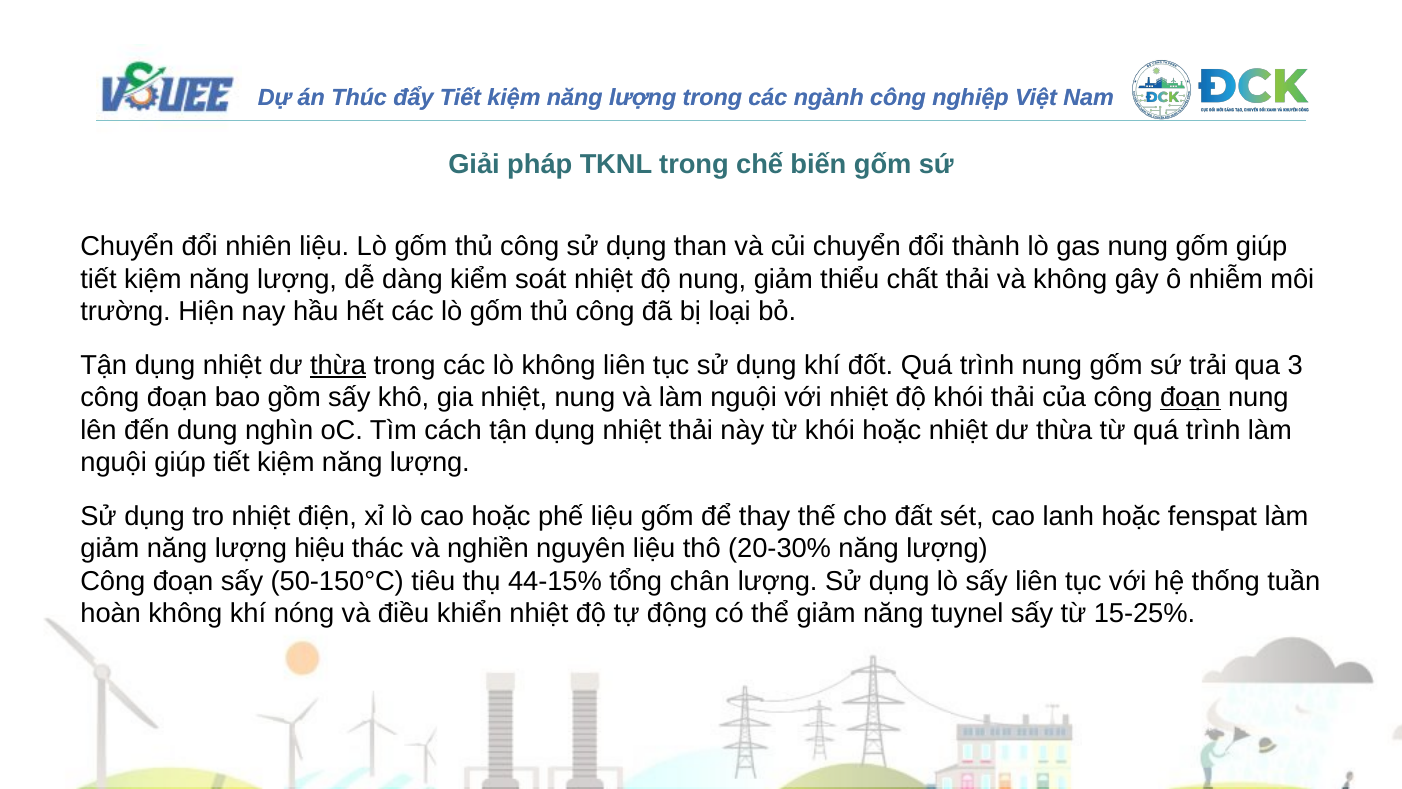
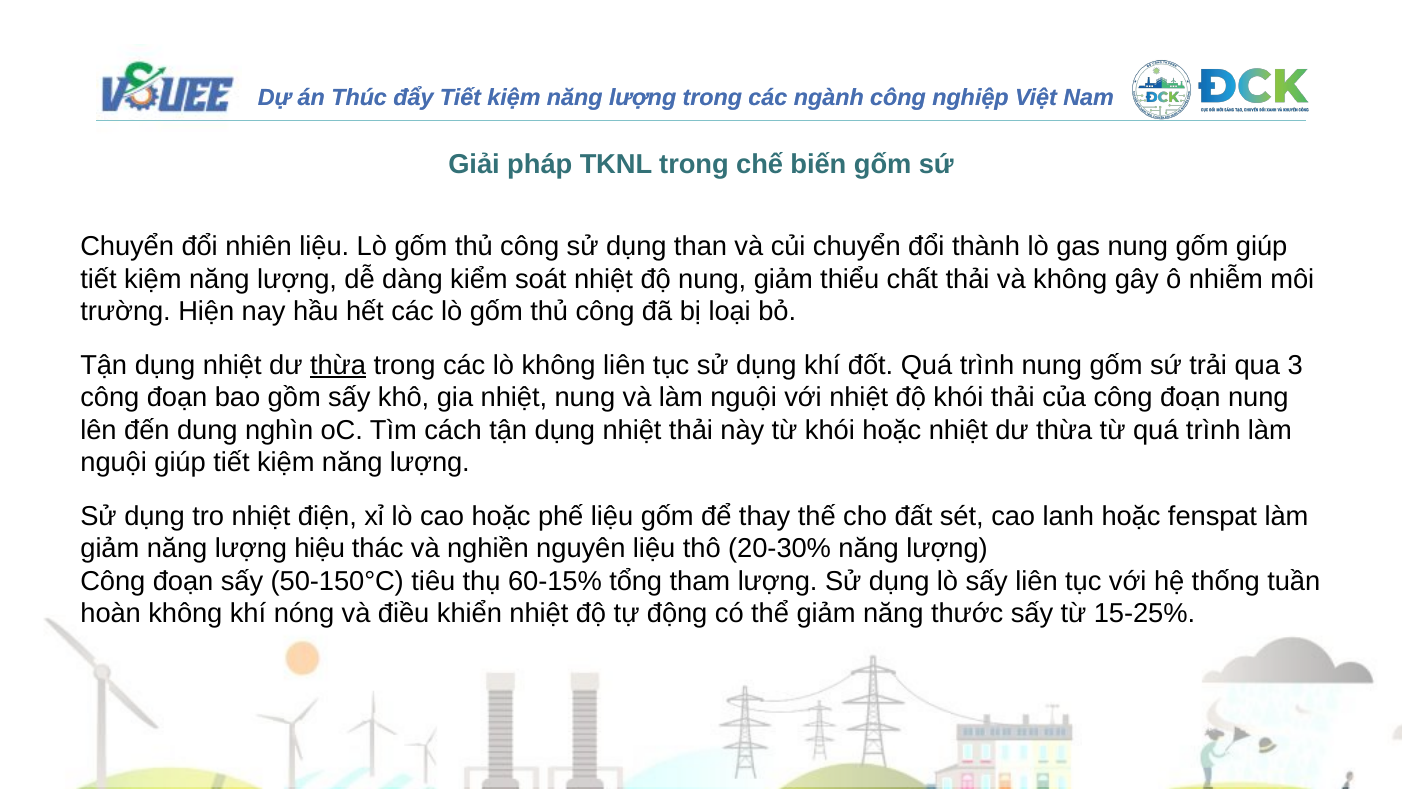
đoạn at (1190, 397) underline: present -> none
44-15%: 44-15% -> 60-15%
chân: chân -> tham
tuynel: tuynel -> thước
